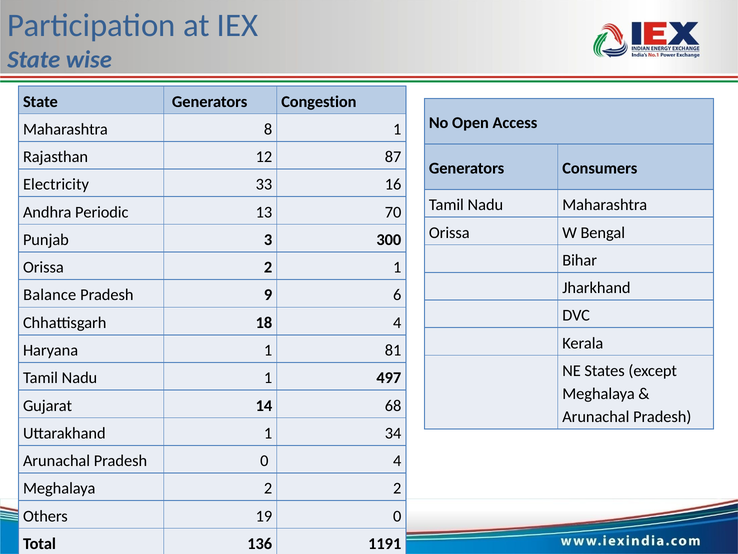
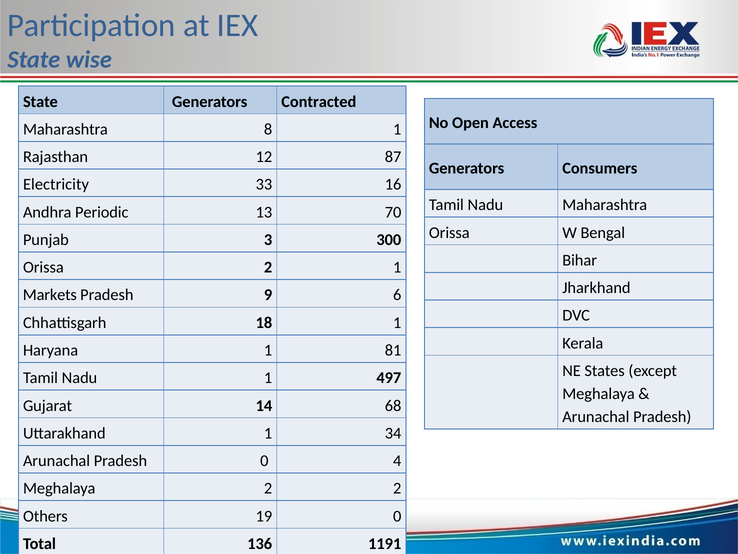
Congestion: Congestion -> Contracted
Balance: Balance -> Markets
18 4: 4 -> 1
